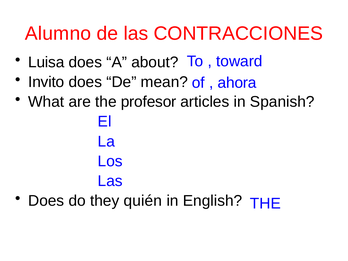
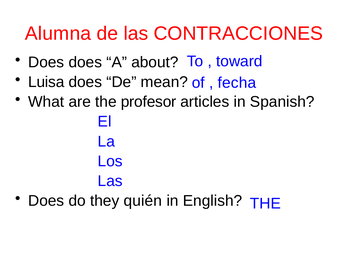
Alumno: Alumno -> Alumna
Luisa at (46, 62): Luisa -> Does
Invito: Invito -> Luisa
ahora: ahora -> fecha
